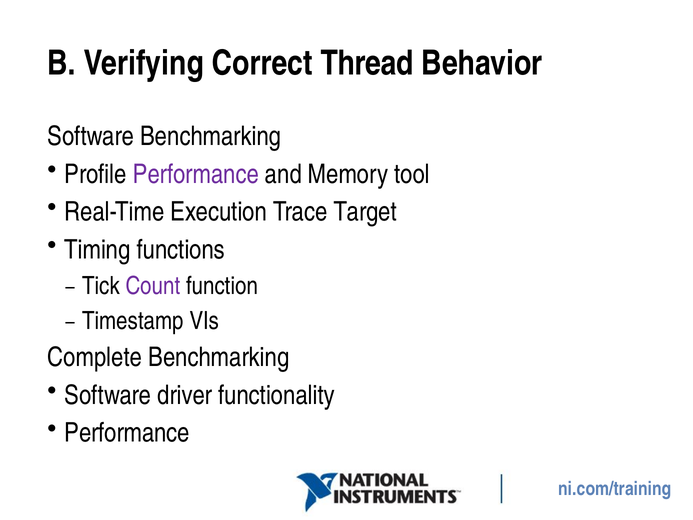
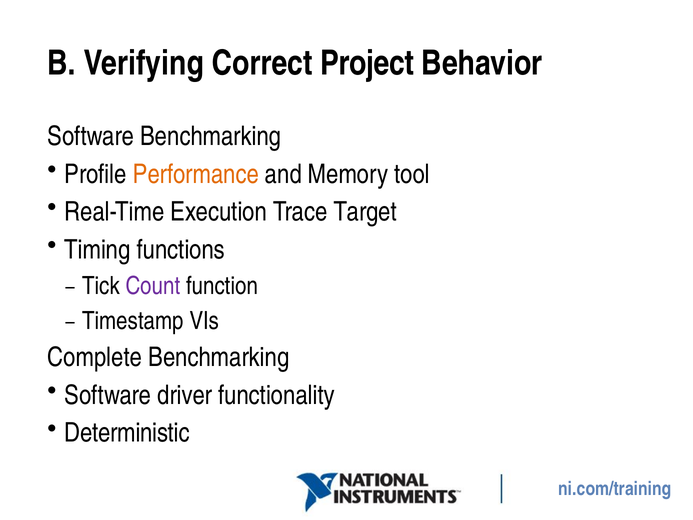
Thread: Thread -> Project
Performance at (196, 174) colour: purple -> orange
Performance at (127, 433): Performance -> Deterministic
